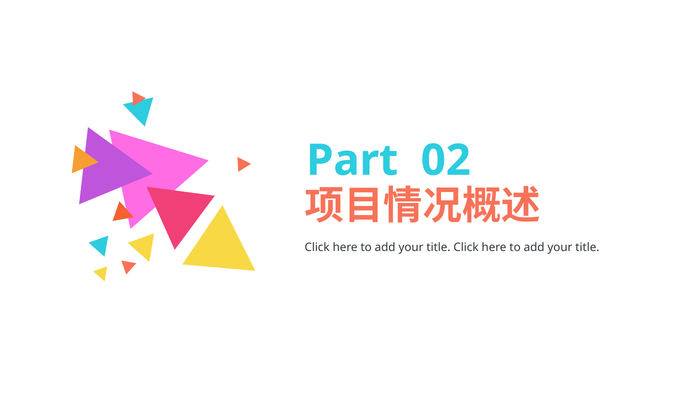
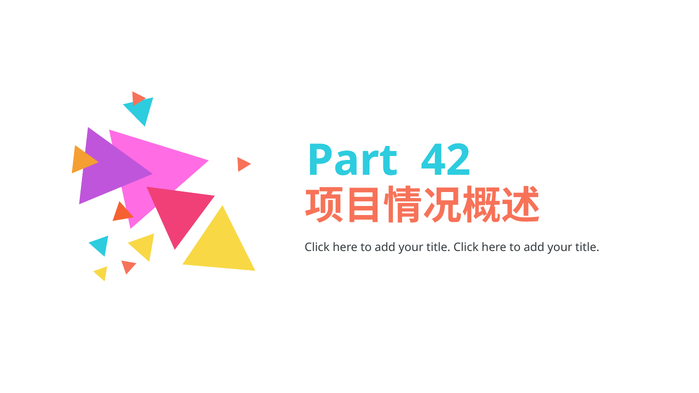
02: 02 -> 42
